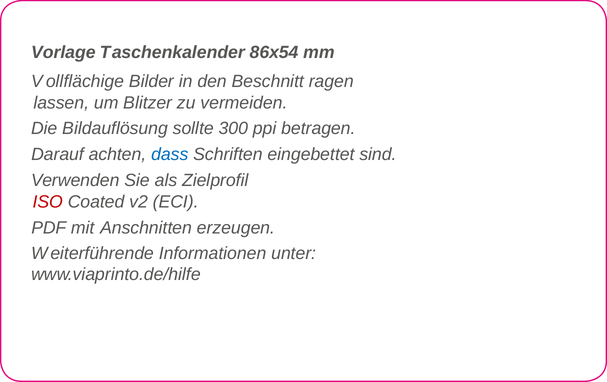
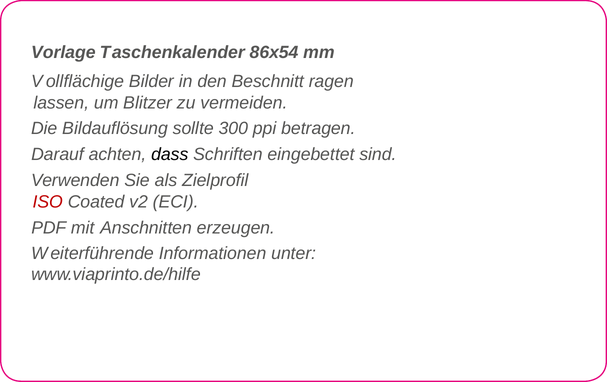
dass colour: blue -> black
